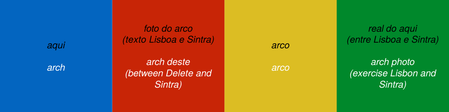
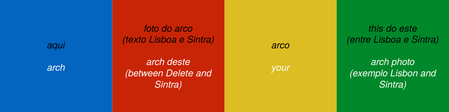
real: real -> this
do aqui: aqui -> este
arco at (281, 68): arco -> your
exercise: exercise -> exemplo
